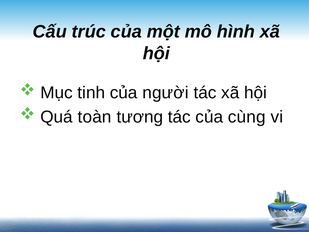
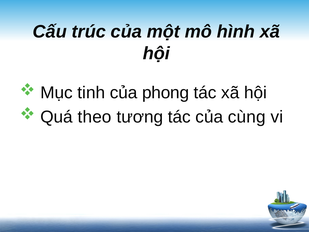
người: người -> phong
toàn: toàn -> theo
